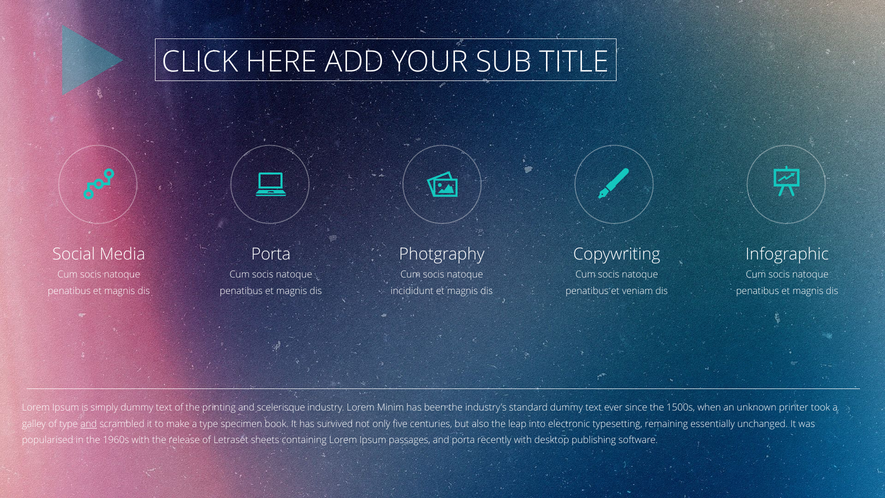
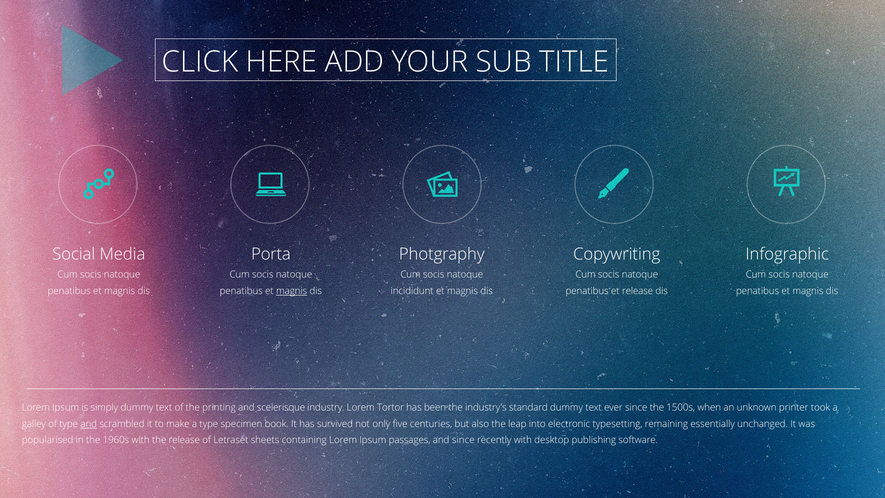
magnis at (292, 291) underline: none -> present
et veniam: veniam -> release
Minim: Minim -> Tortor
and porta: porta -> since
